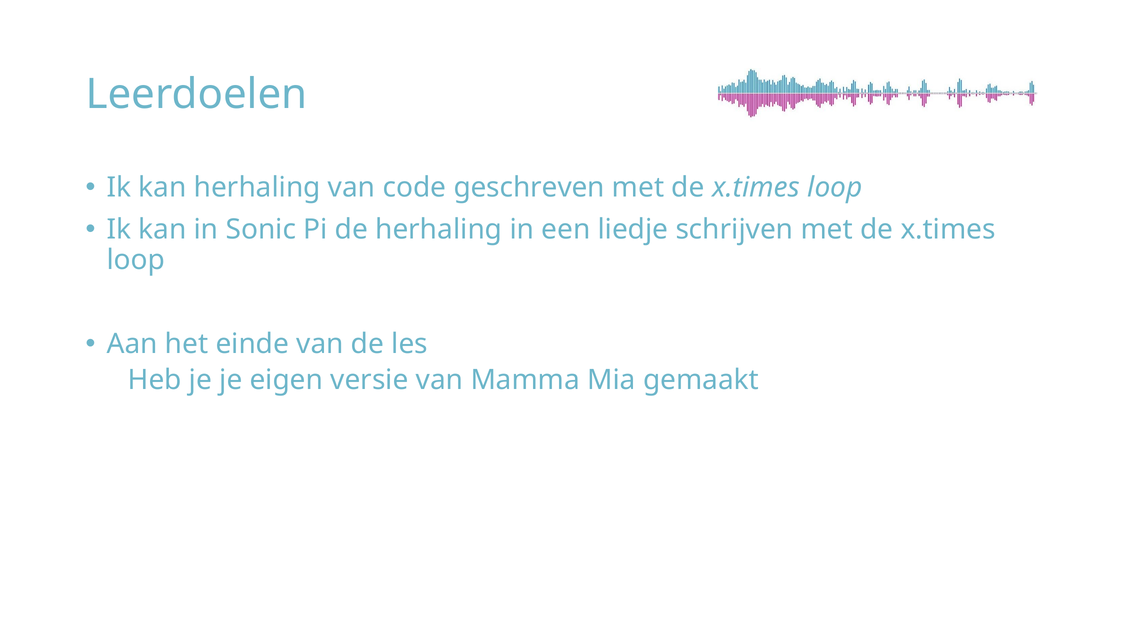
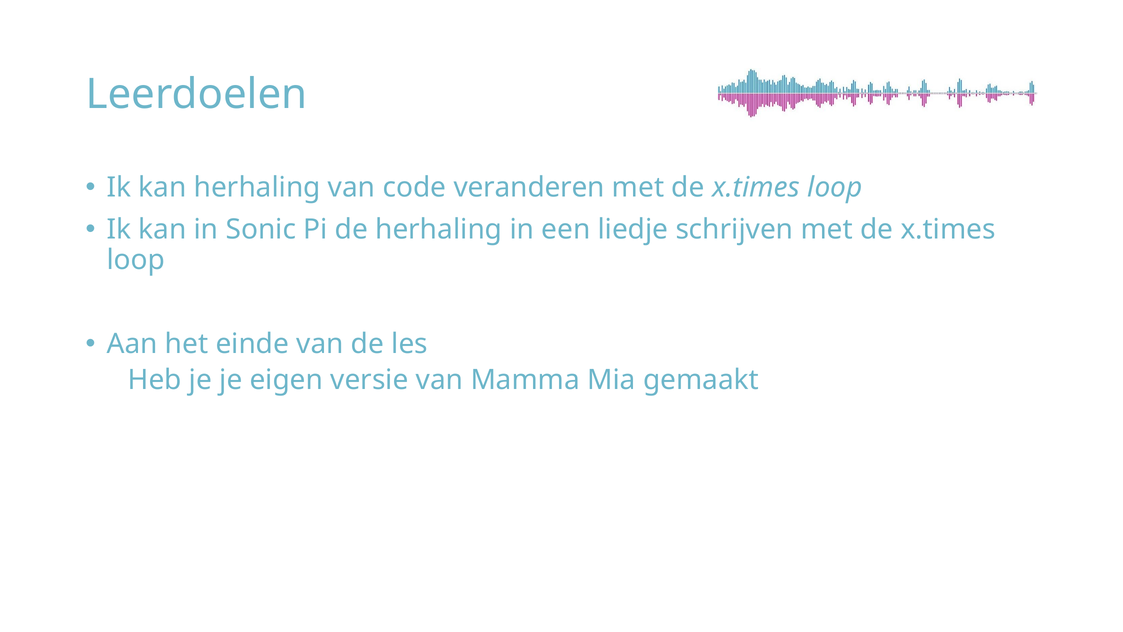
geschreven: geschreven -> veranderen
